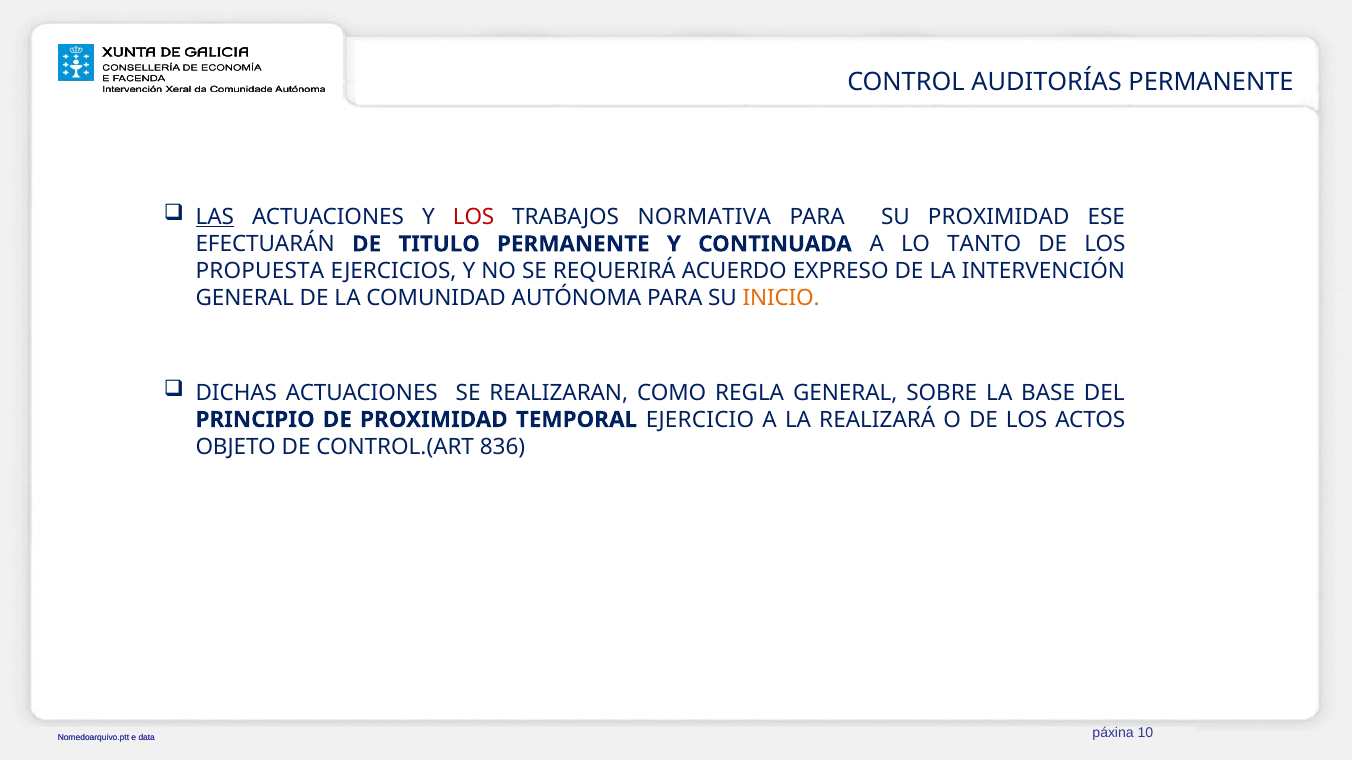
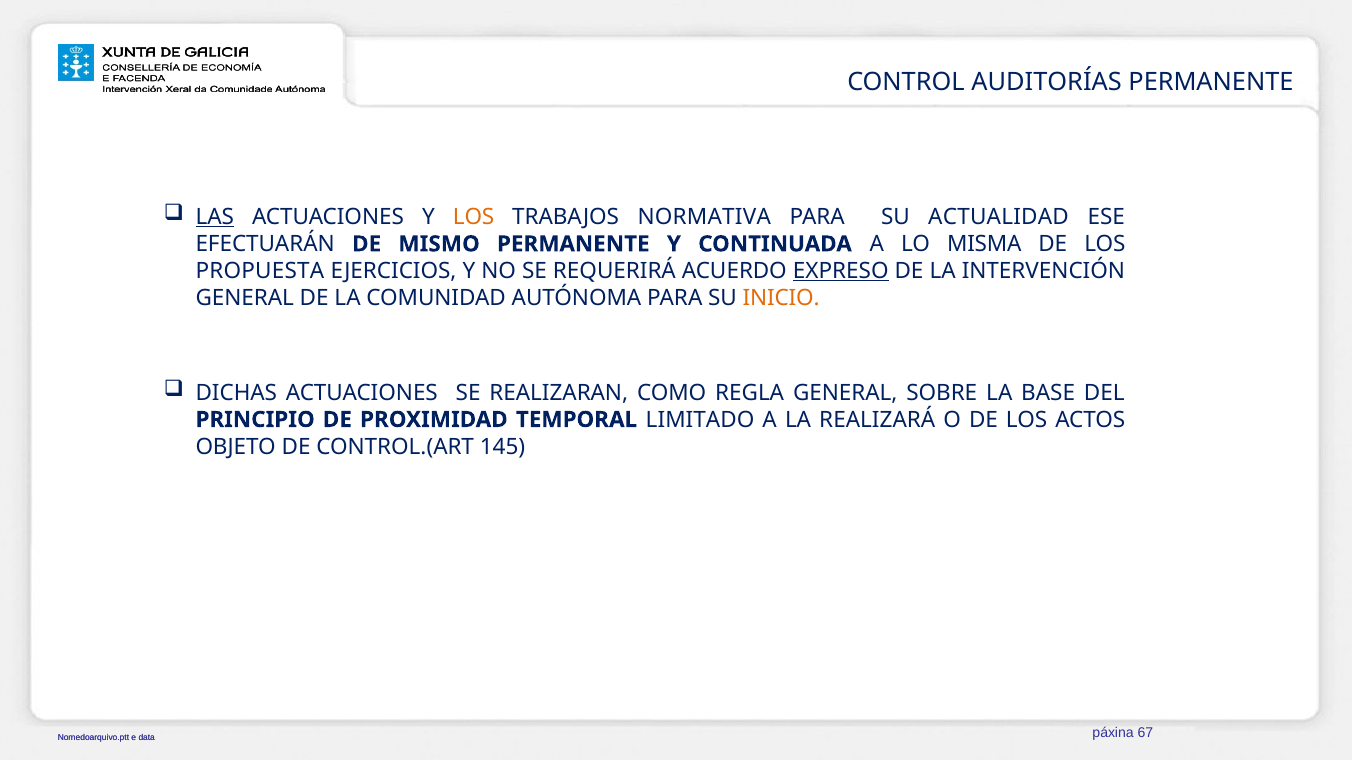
LOS at (474, 217) colour: red -> orange
SU PROXIMIDAD: PROXIMIDAD -> ACTUALIDAD
TITULO: TITULO -> MISMO
TANTO: TANTO -> MISMA
EXPRESO underline: none -> present
EJERCICIO: EJERCICIO -> LIMITADO
836: 836 -> 145
10: 10 -> 67
